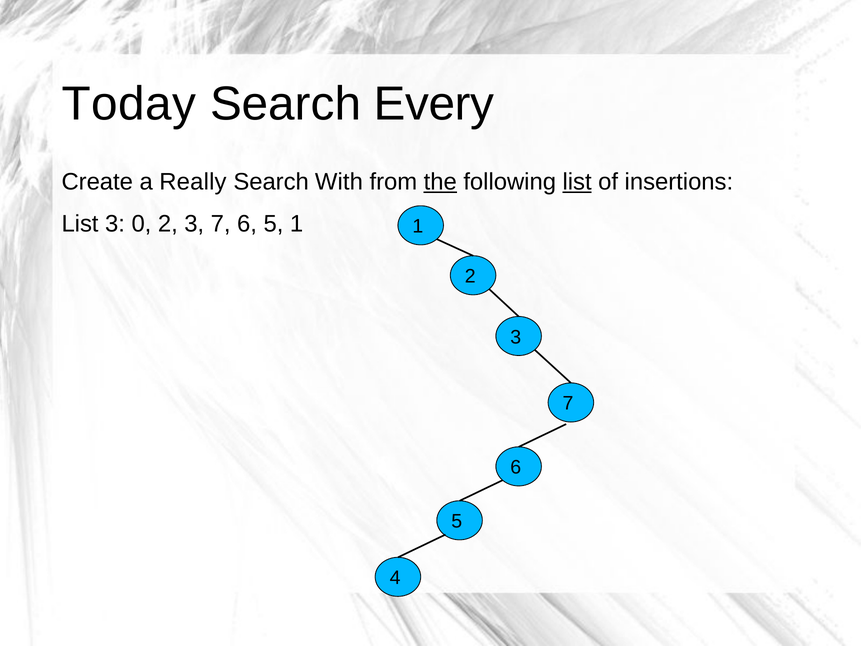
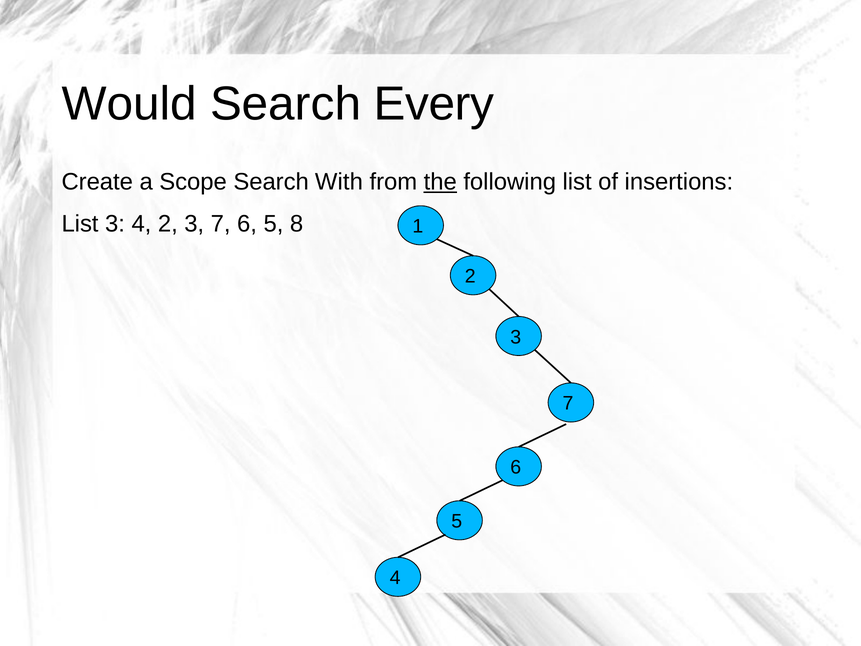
Today: Today -> Would
Really: Really -> Scope
list at (577, 182) underline: present -> none
3 0: 0 -> 4
5 1: 1 -> 8
